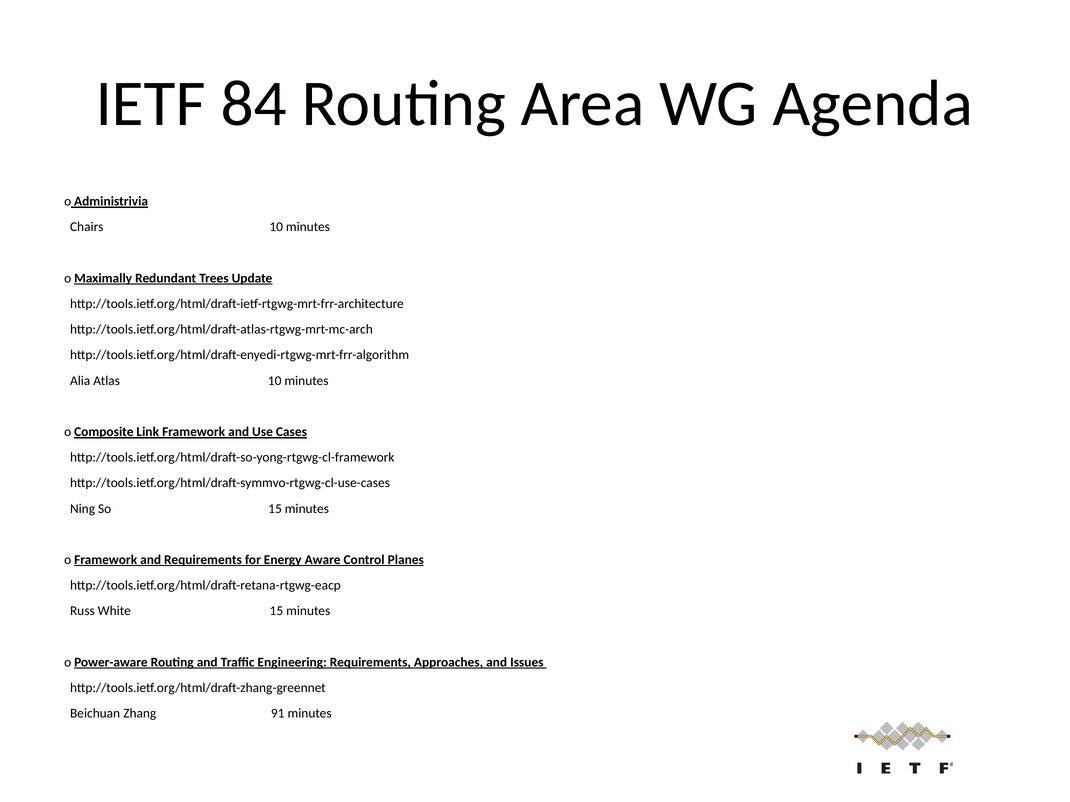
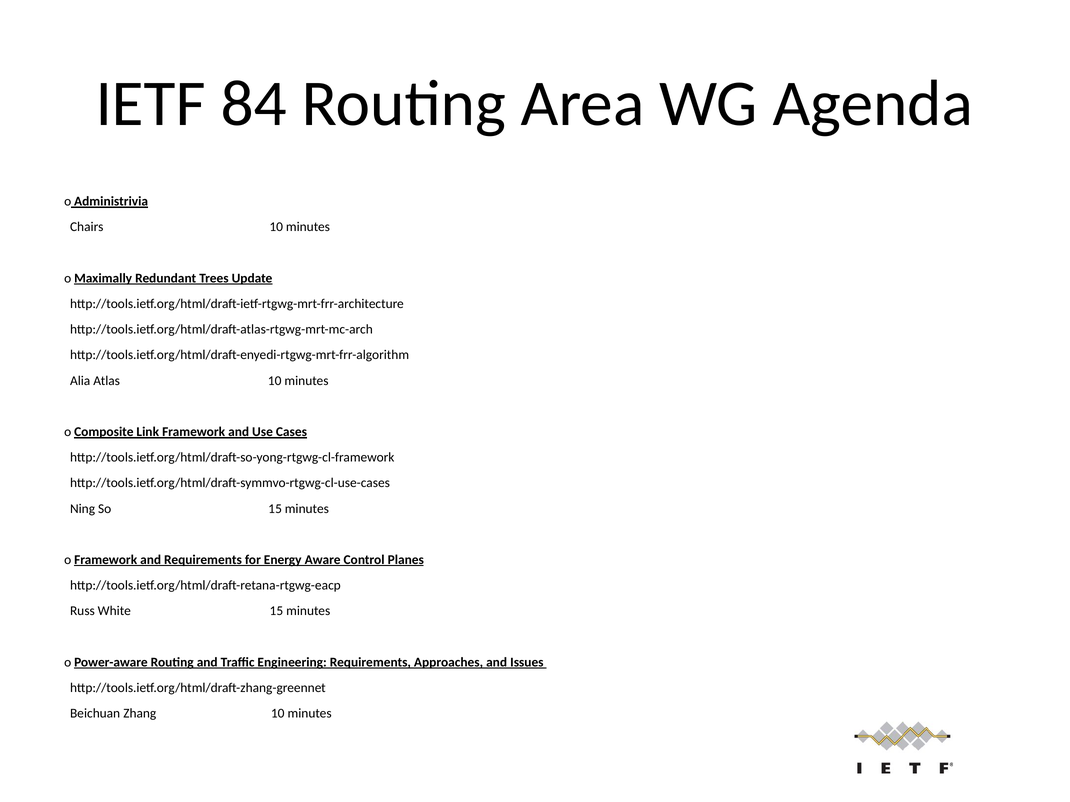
Zhang 91: 91 -> 10
